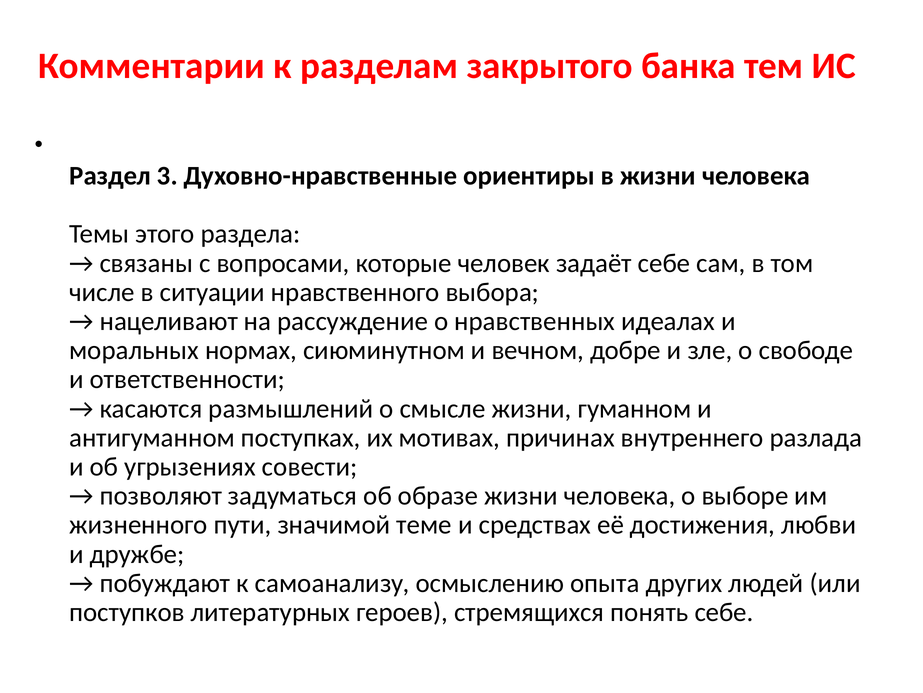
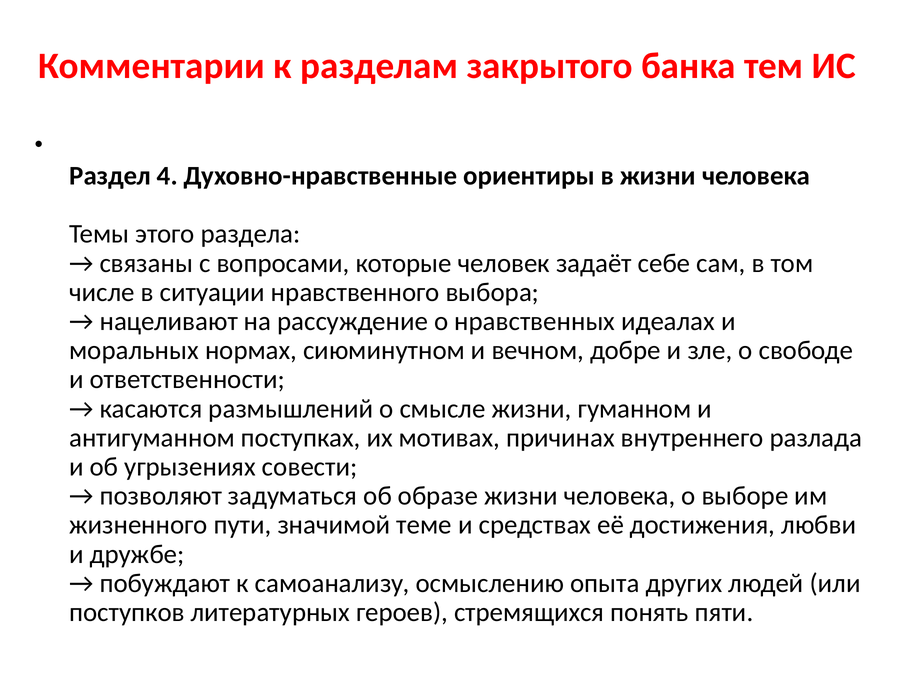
3: 3 -> 4
понять себе: себе -> пяти
